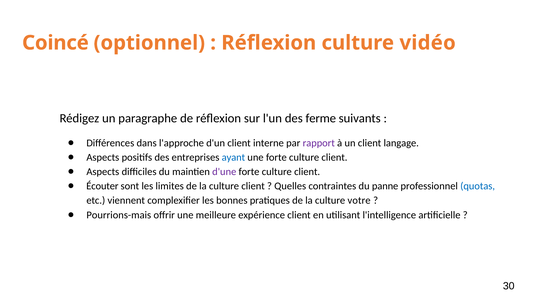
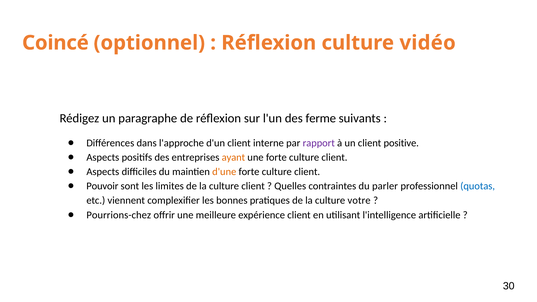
langage: langage -> positive
ayant colour: blue -> orange
d'une colour: purple -> orange
Écouter: Écouter -> Pouvoir
panne: panne -> parler
Pourrions-mais: Pourrions-mais -> Pourrions-chez
